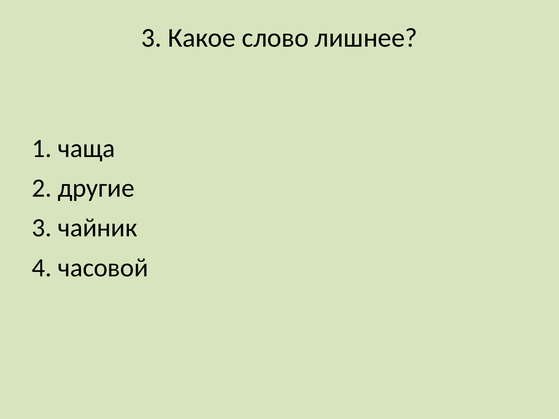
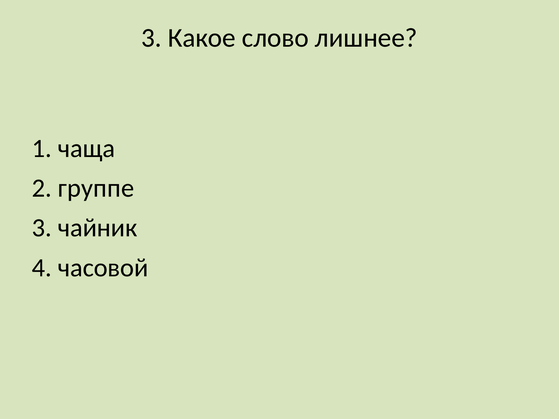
другие: другие -> группе
